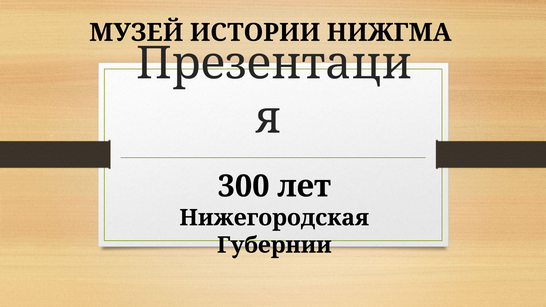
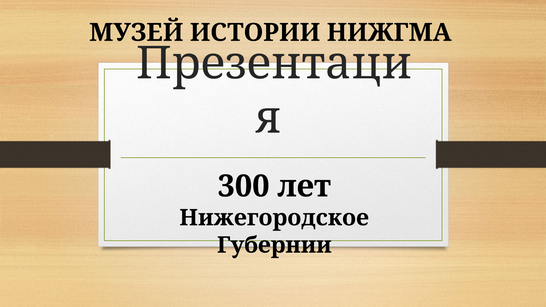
Нижегородская: Нижегородская -> Нижегородское
